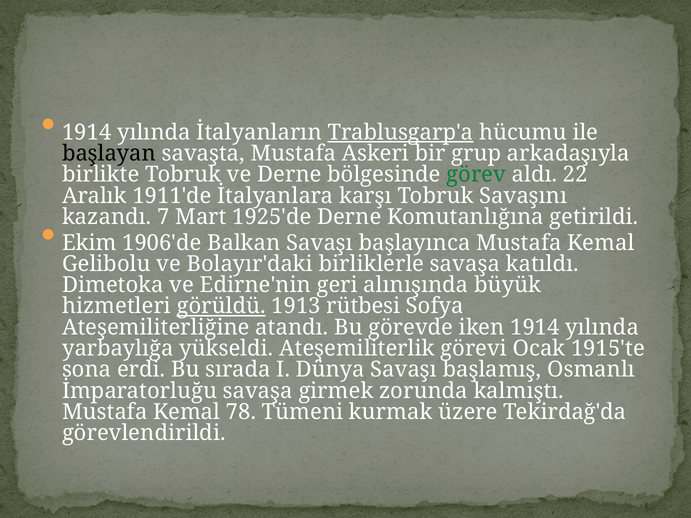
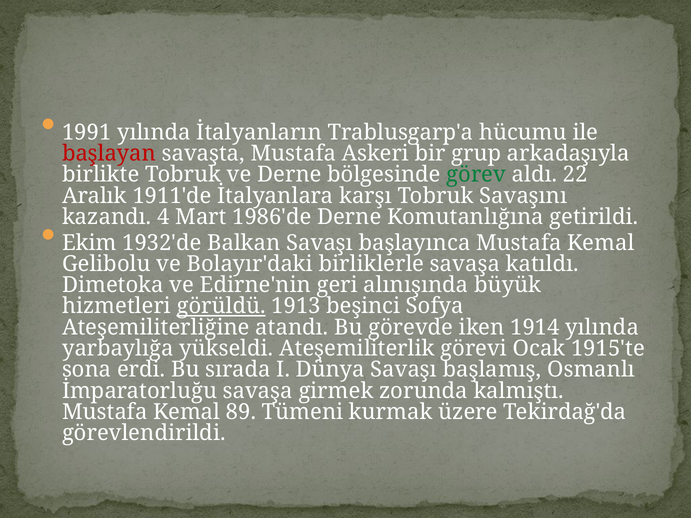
1914 at (87, 132): 1914 -> 1991
Trablusgarp'a underline: present -> none
başlayan colour: black -> red
7: 7 -> 4
1925'de: 1925'de -> 1986'de
1906'de: 1906'de -> 1932'de
rütbesi: rütbesi -> beşinci
78: 78 -> 89
